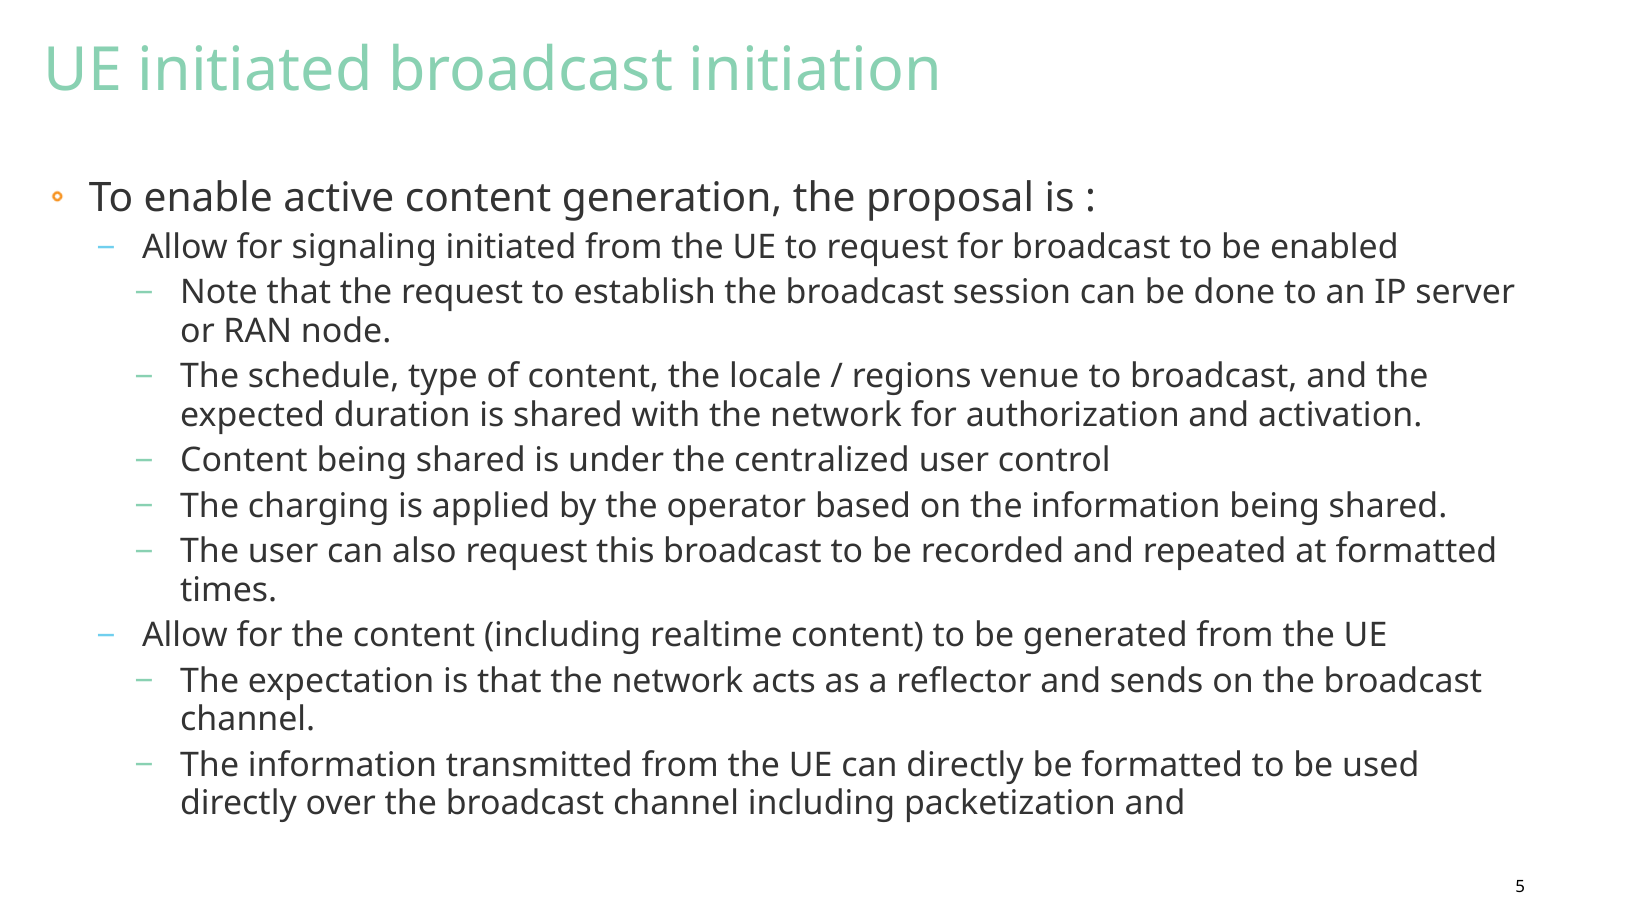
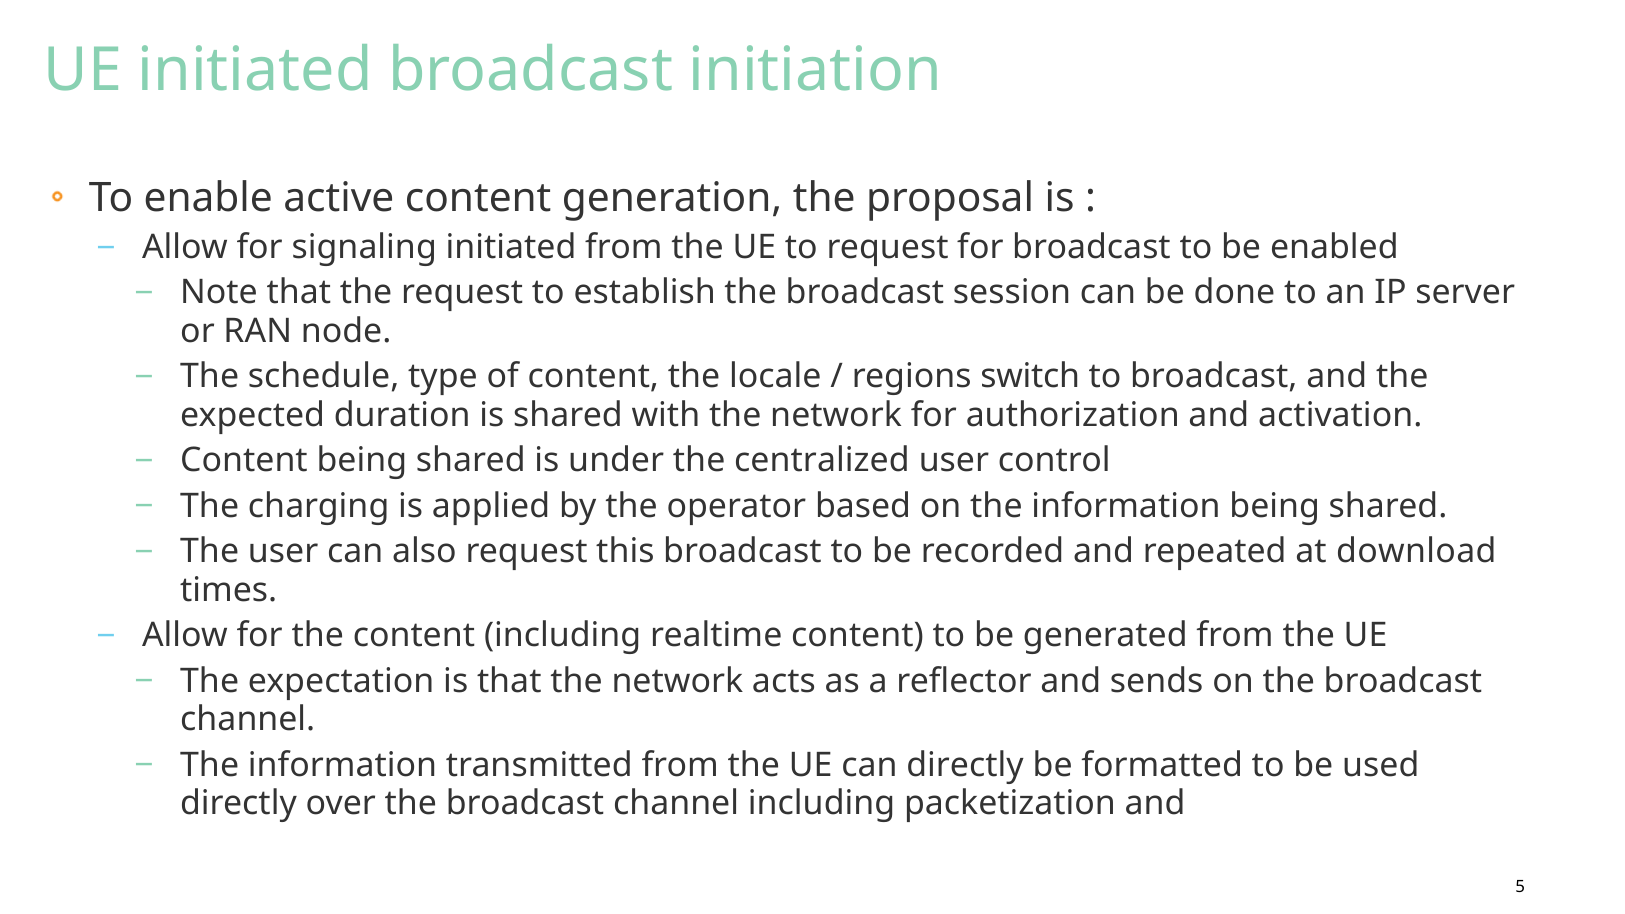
venue: venue -> switch
at formatted: formatted -> download
